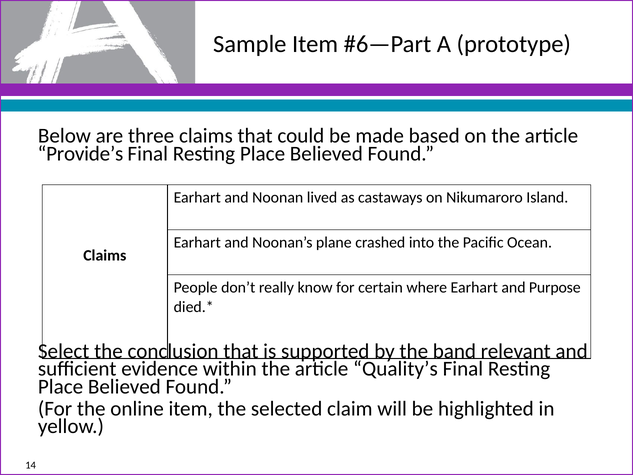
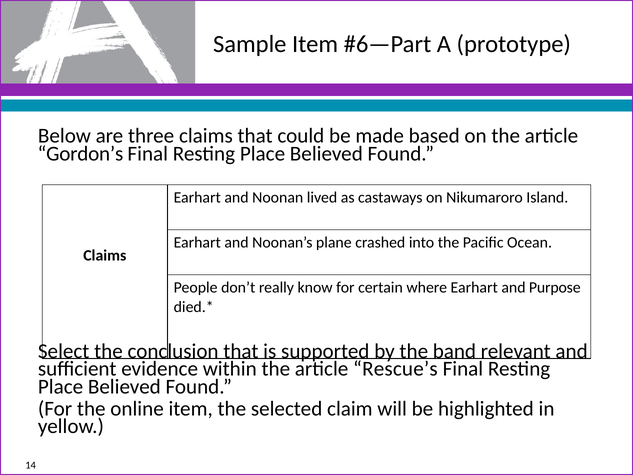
Provide’s: Provide’s -> Gordon’s
Quality’s: Quality’s -> Rescue’s
